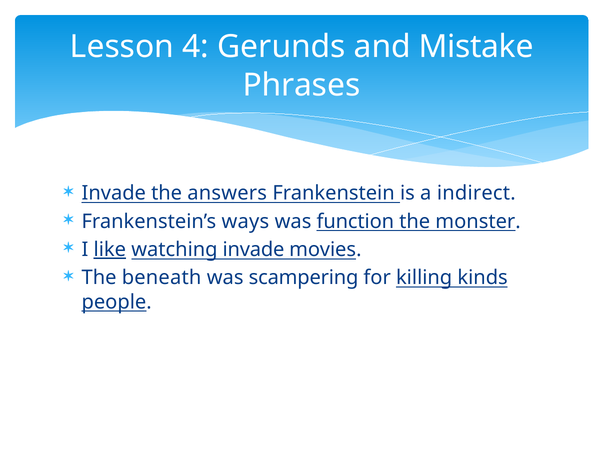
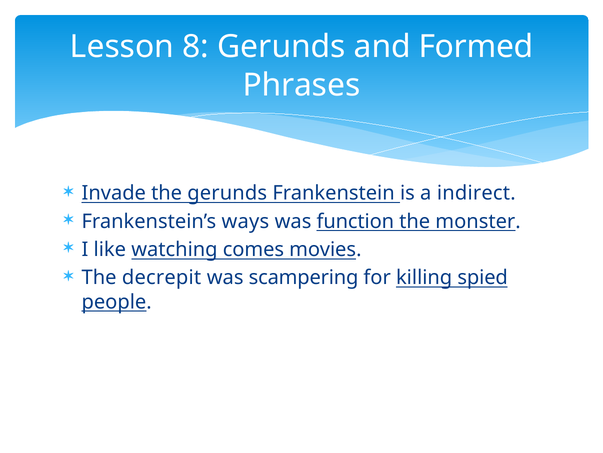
4: 4 -> 8
Mistake: Mistake -> Formed
the answers: answers -> gerunds
like underline: present -> none
watching invade: invade -> comes
beneath: beneath -> decrepit
kinds: kinds -> spied
